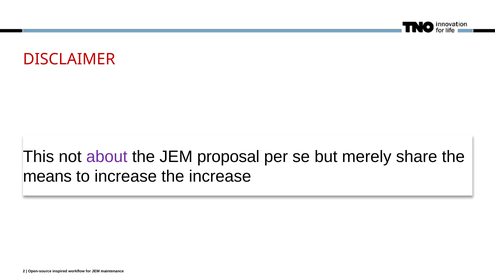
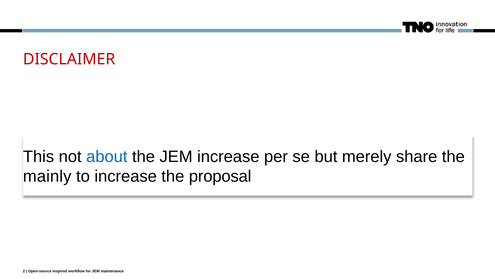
about colour: purple -> blue
JEM proposal: proposal -> increase
means: means -> mainly
the increase: increase -> proposal
